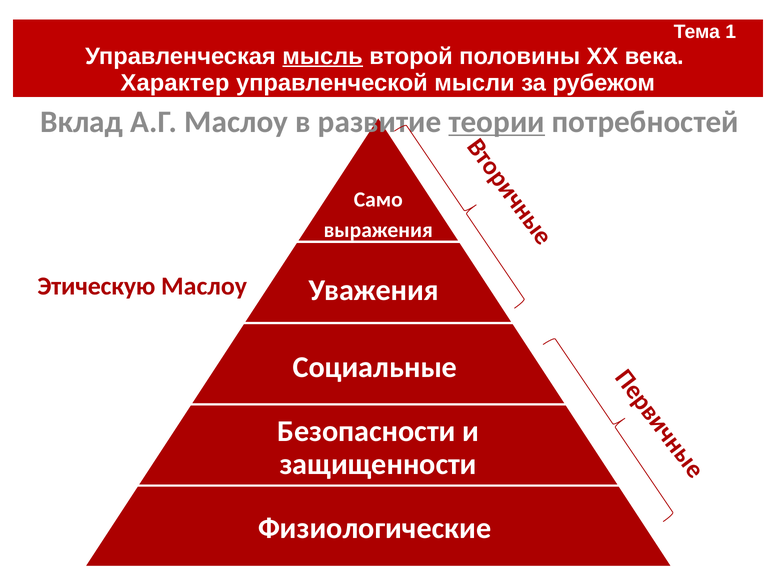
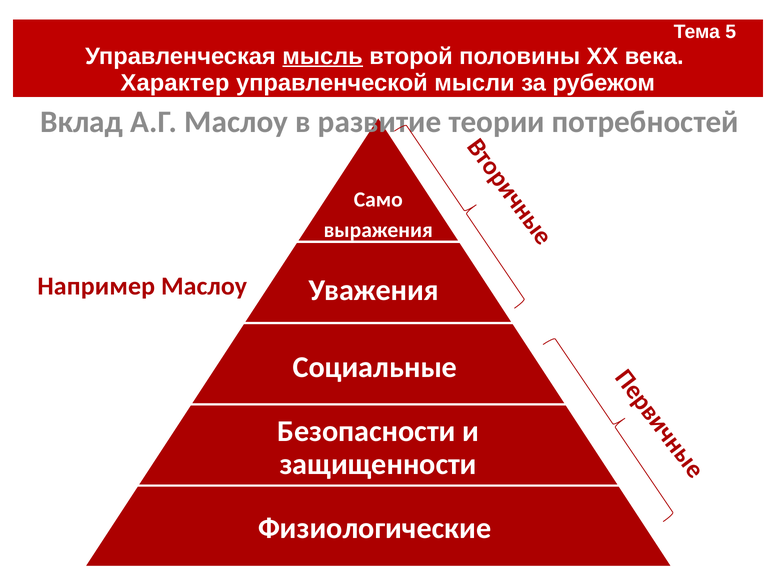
1: 1 -> 5
теории underline: present -> none
Этическую: Этическую -> Например
